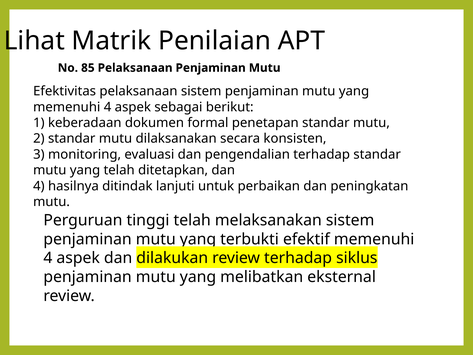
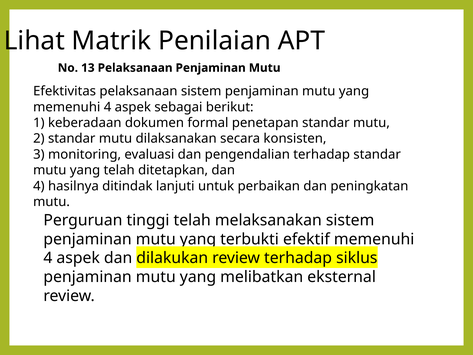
85: 85 -> 13
